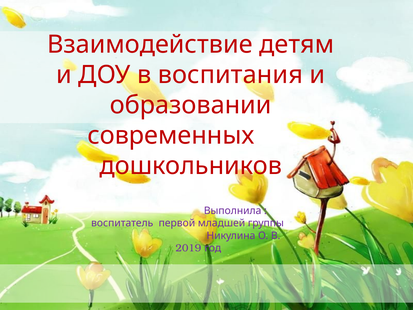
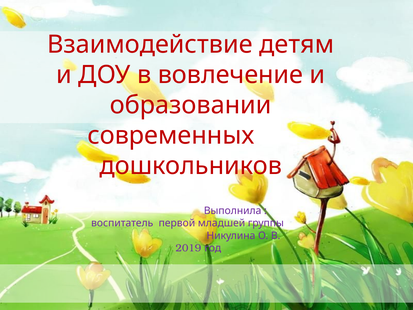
воспитания: воспитания -> вовлечение
